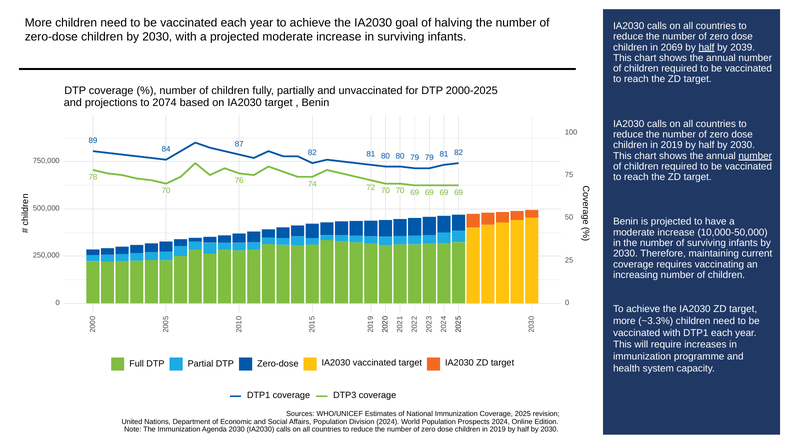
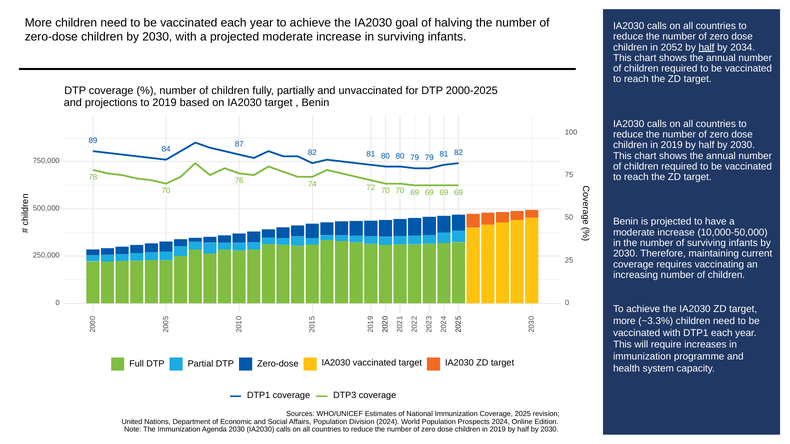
2069: 2069 -> 2052
2039: 2039 -> 2034
to 2074: 2074 -> 2019
number at (755, 156) underline: present -> none
